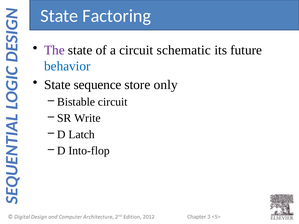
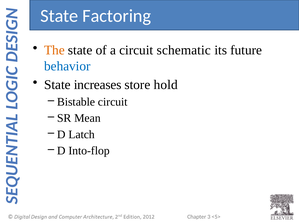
The colour: purple -> orange
sequence: sequence -> increases
only: only -> hold
Write: Write -> Mean
